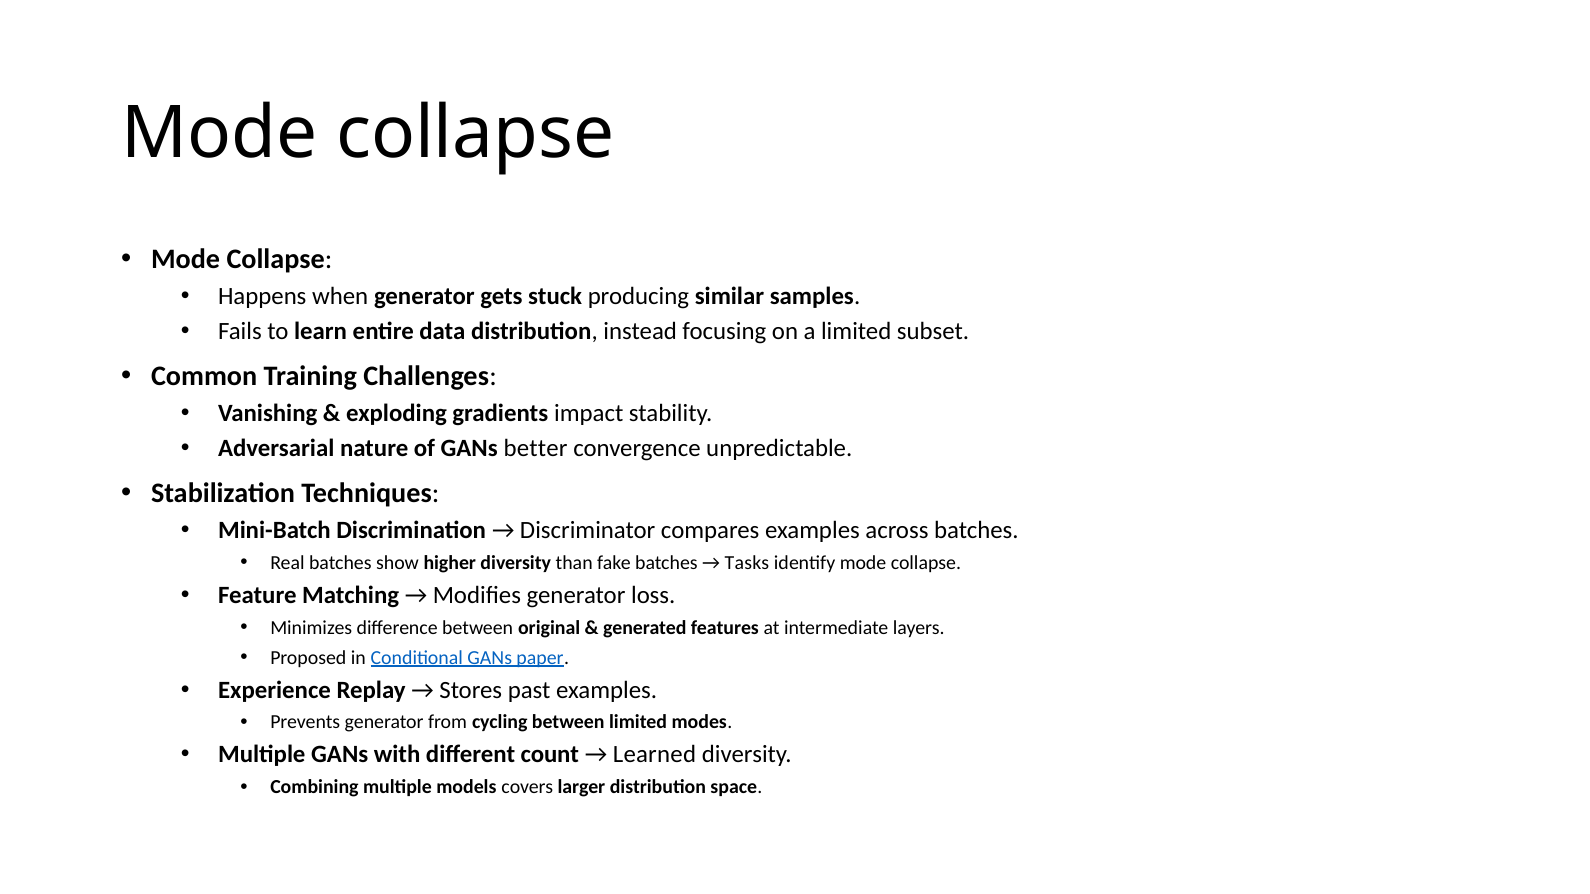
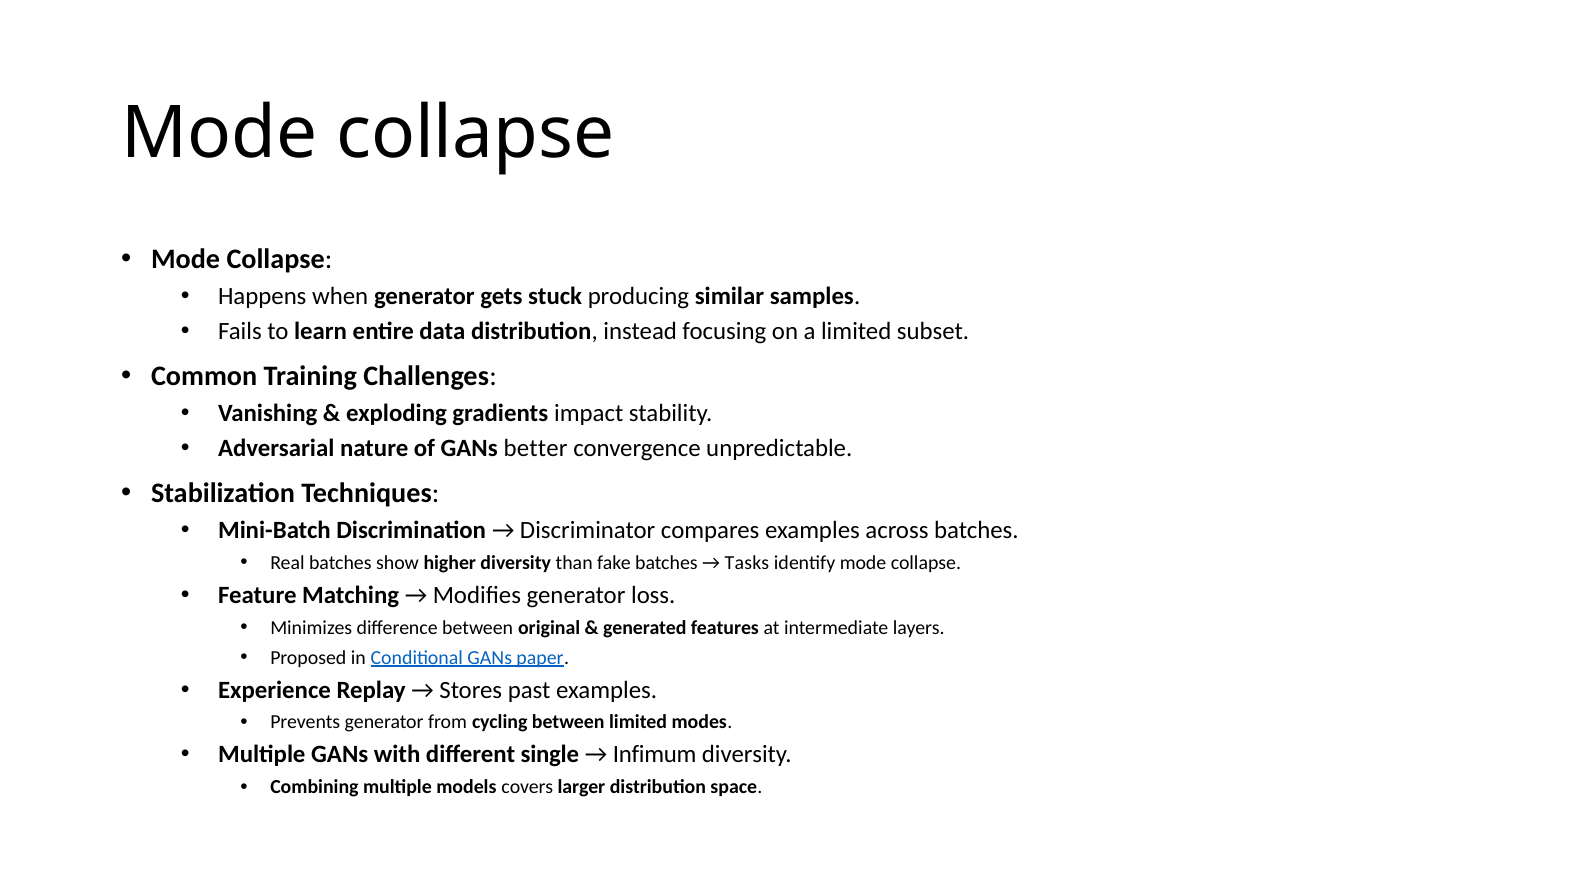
count: count -> single
Learned: Learned -> Infimum
